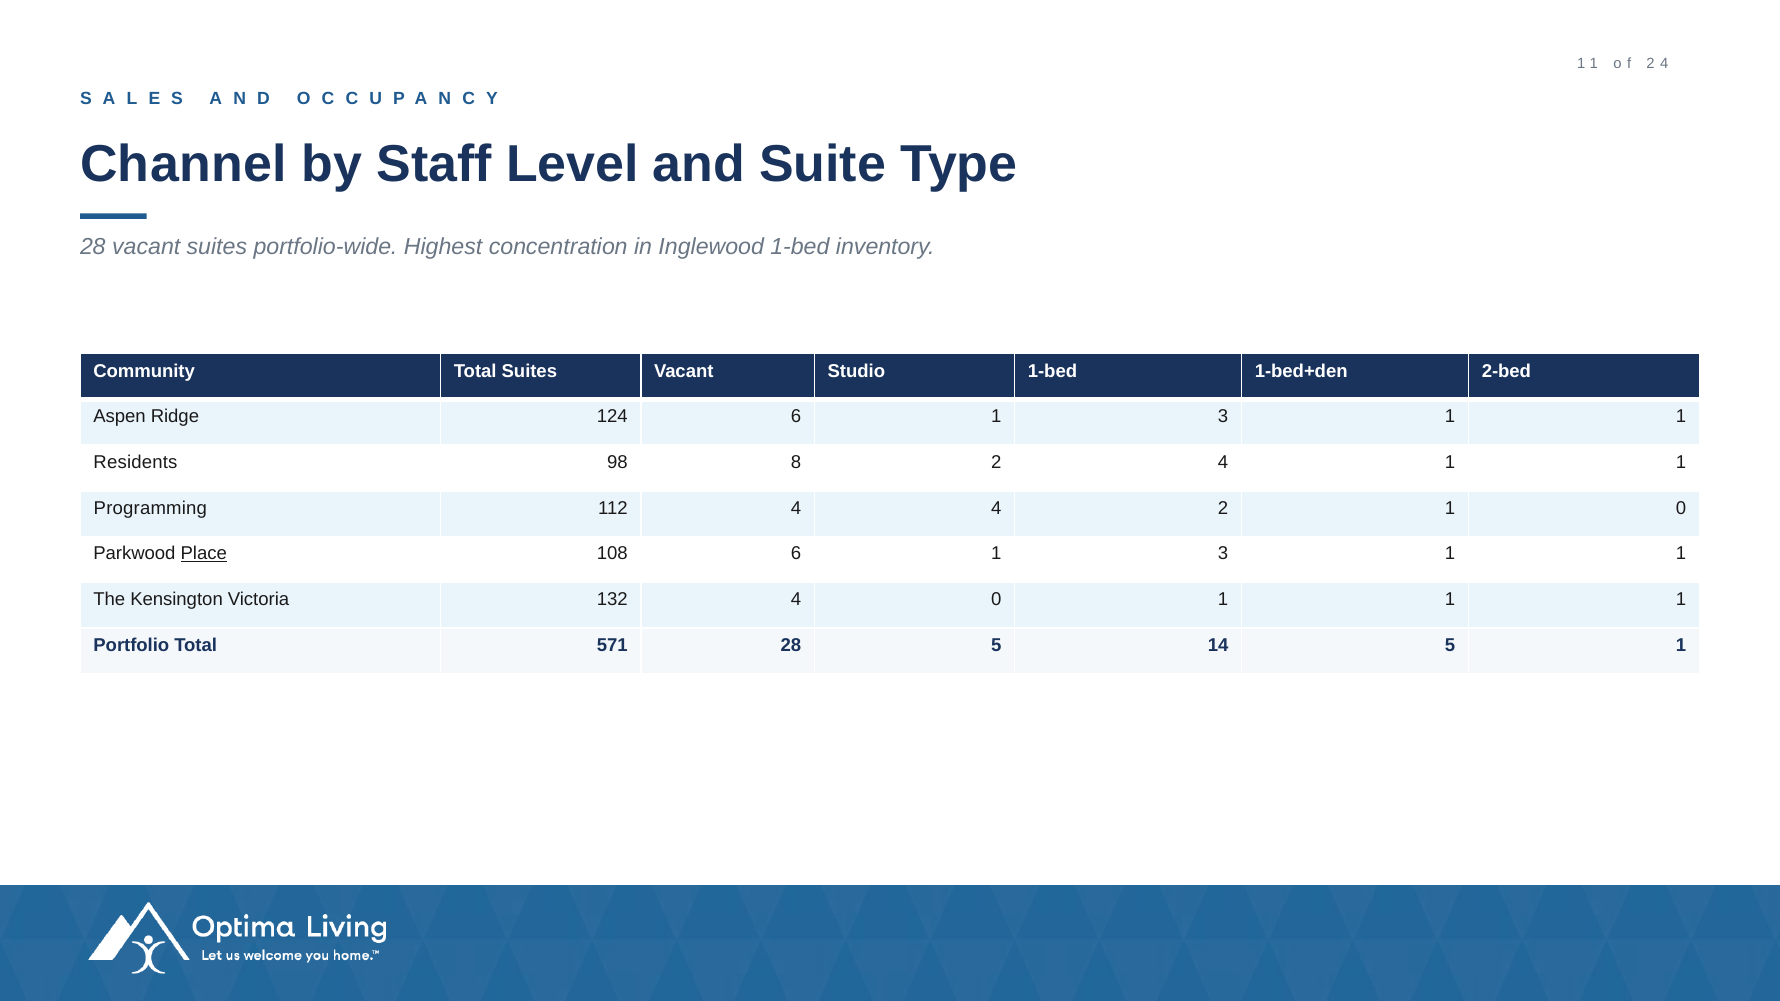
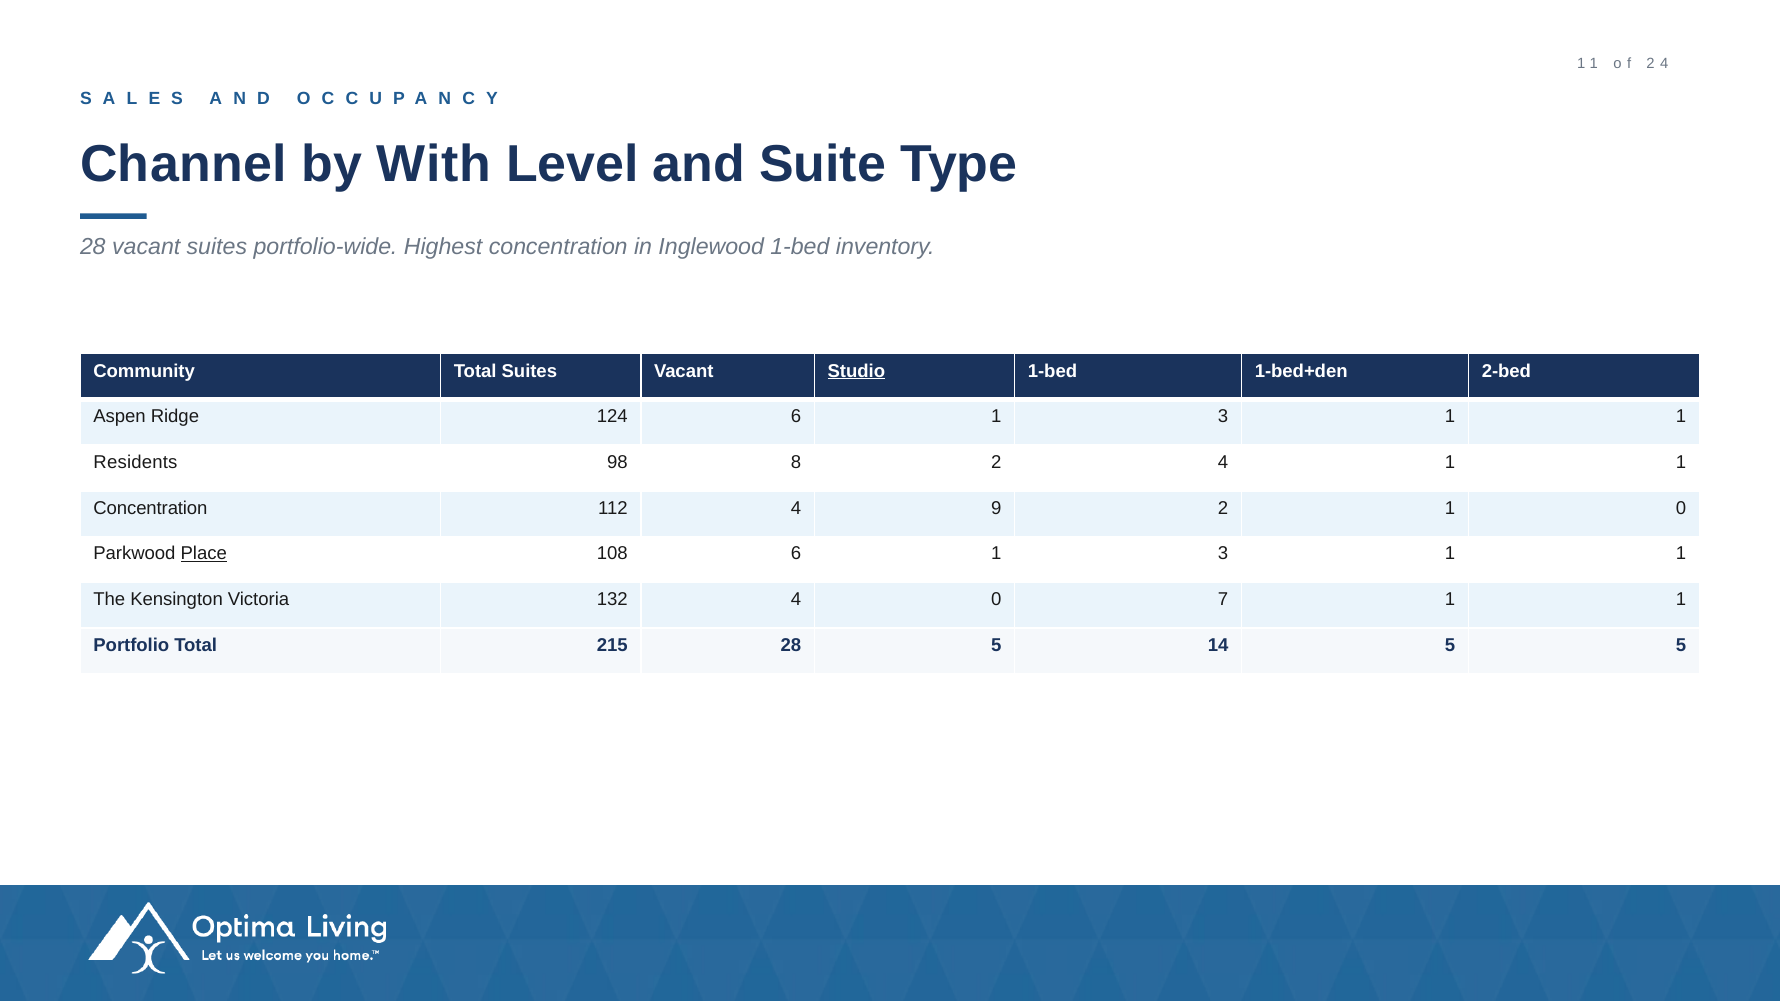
Staff: Staff -> With
Studio underline: none -> present
Programming at (150, 508): Programming -> Concentration
4 4: 4 -> 9
0 1: 1 -> 7
571: 571 -> 215
5 1: 1 -> 5
